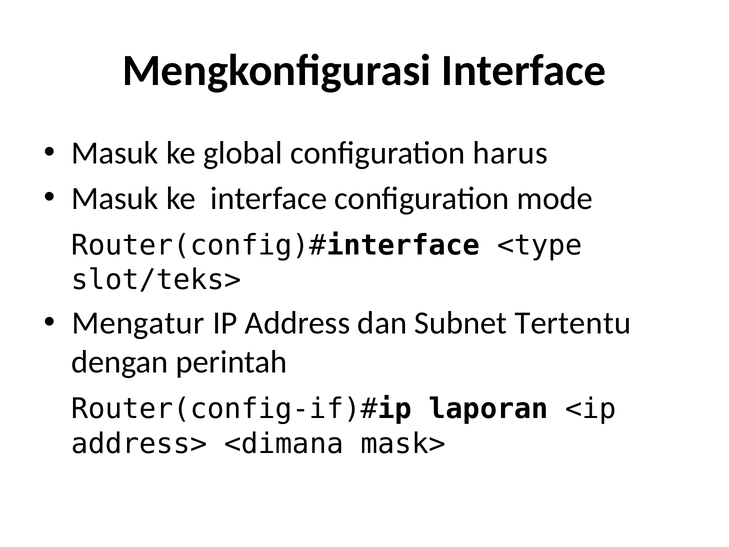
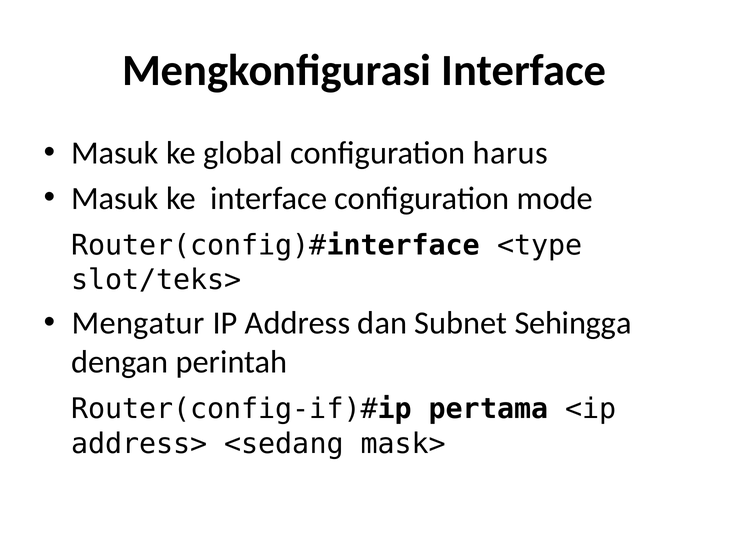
Tertentu: Tertentu -> Sehingga
laporan: laporan -> pertama
<dimana: <dimana -> <sedang
